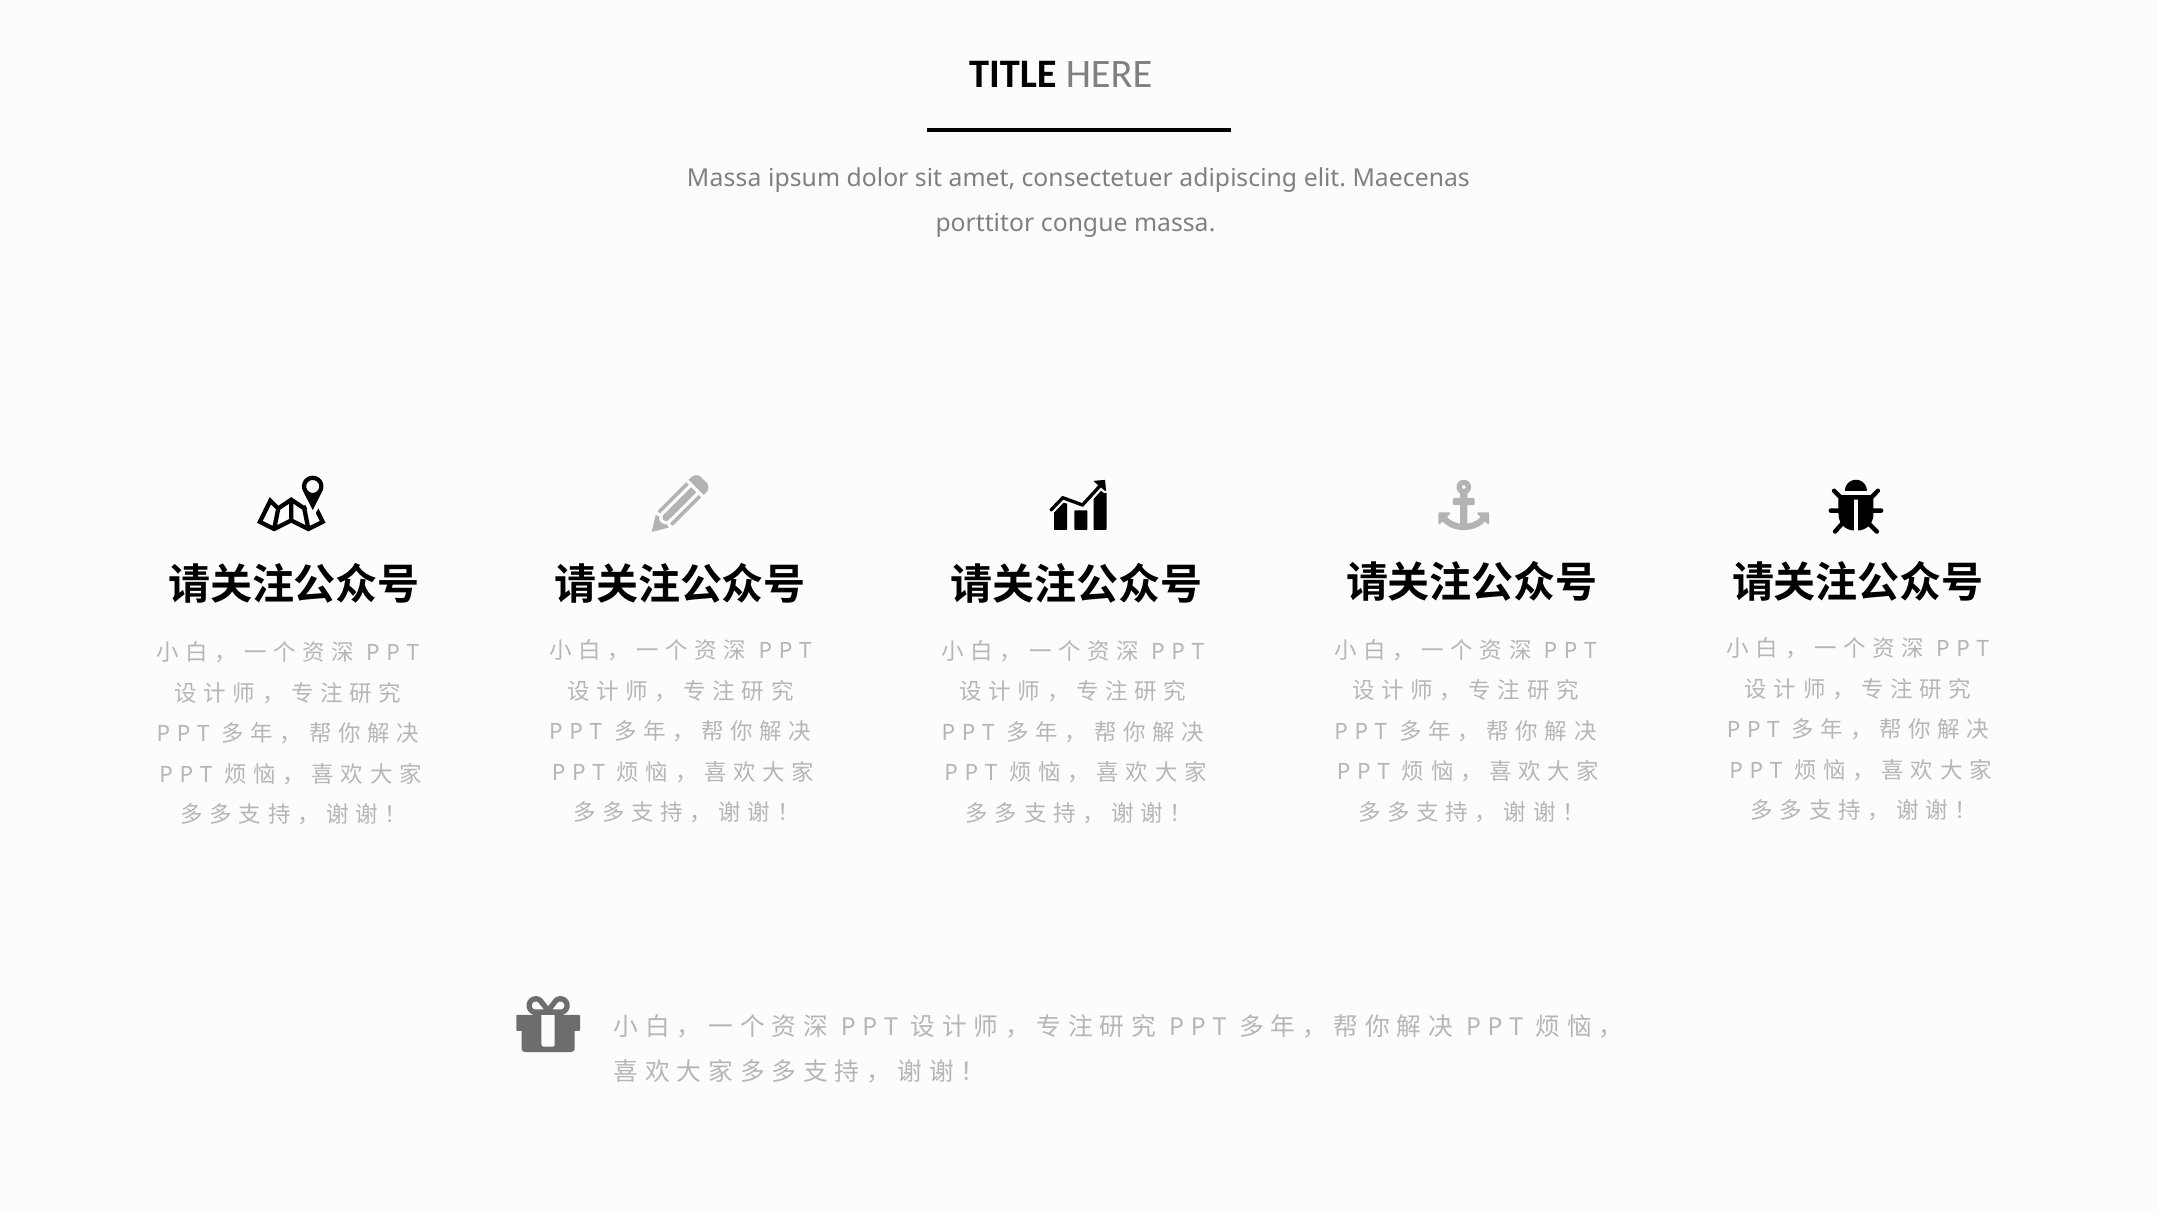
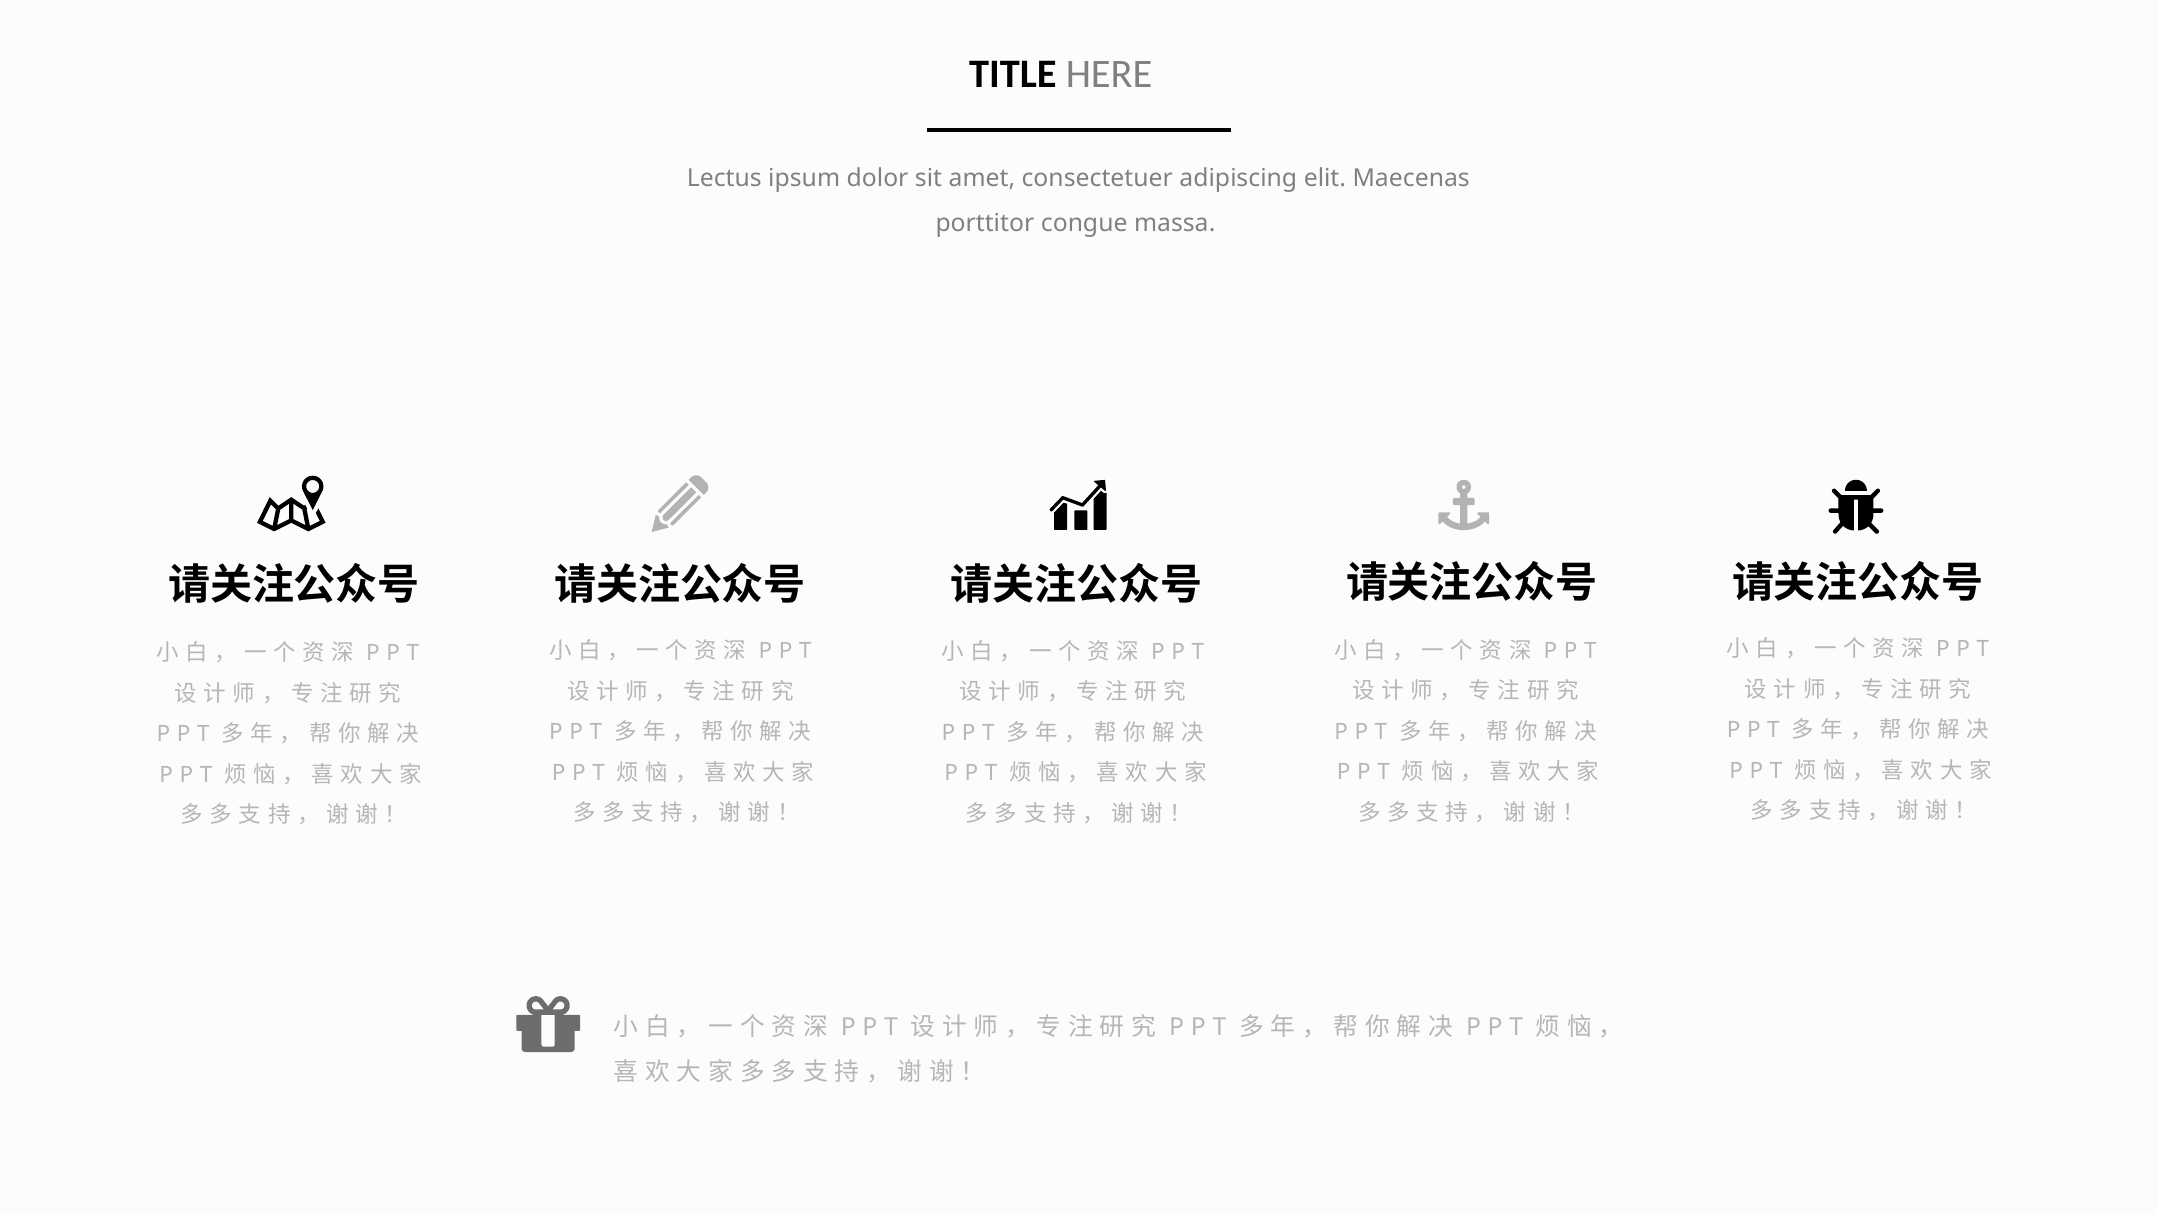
Massa at (724, 179): Massa -> Lectus
